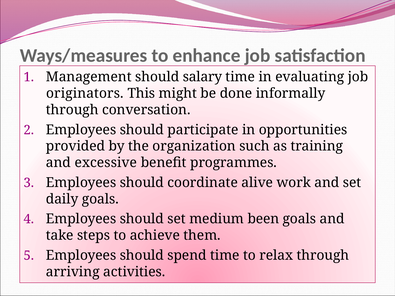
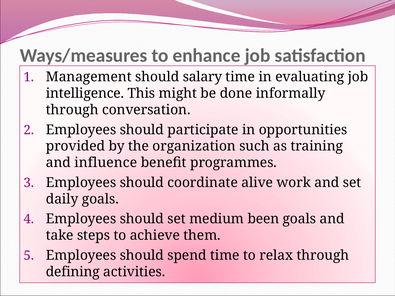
originators: originators -> intelligence
excessive: excessive -> influence
arriving: arriving -> defining
